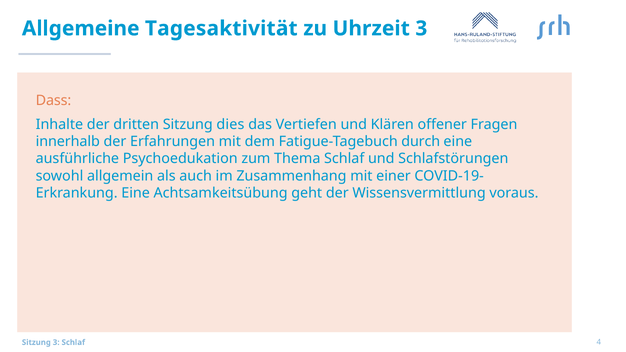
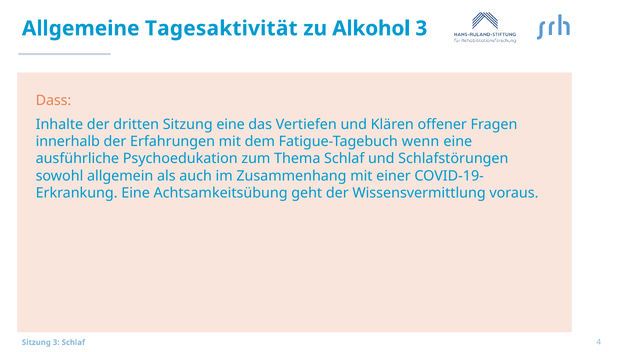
Uhrzeit: Uhrzeit -> Alkohol
Sitzung dies: dies -> eine
durch: durch -> wenn
